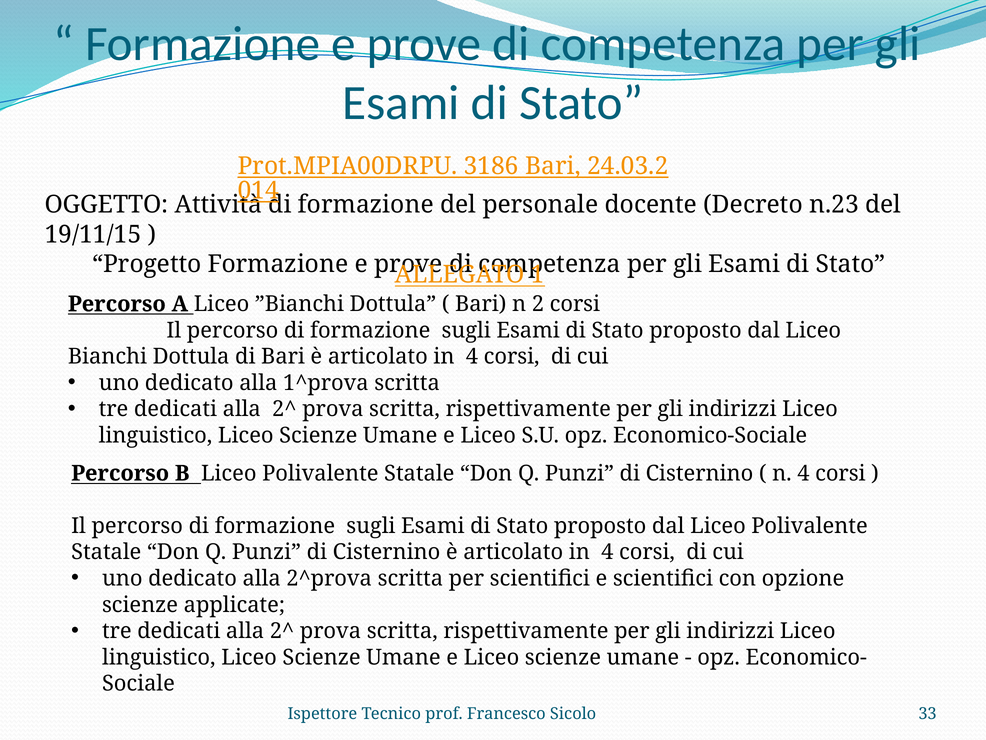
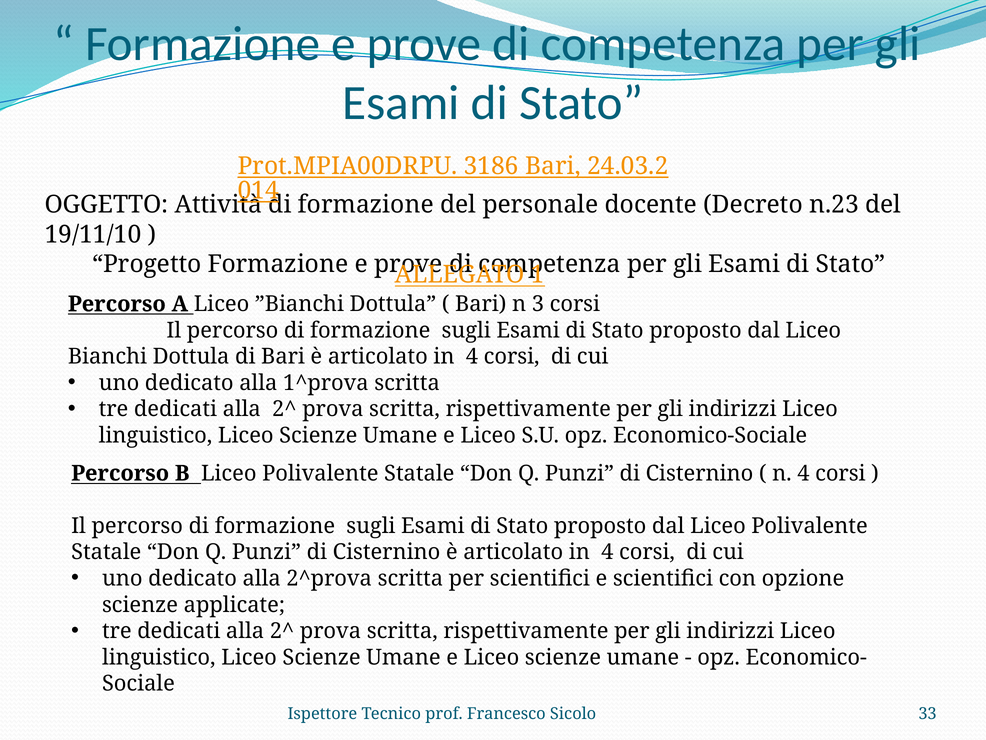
19/11/15: 19/11/15 -> 19/11/10
2: 2 -> 3
